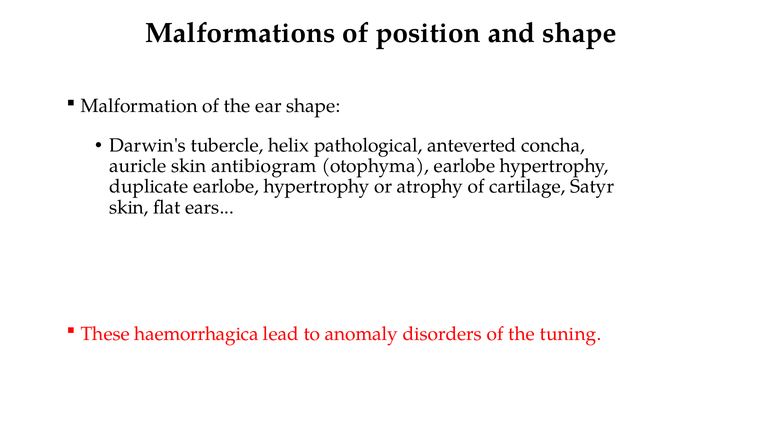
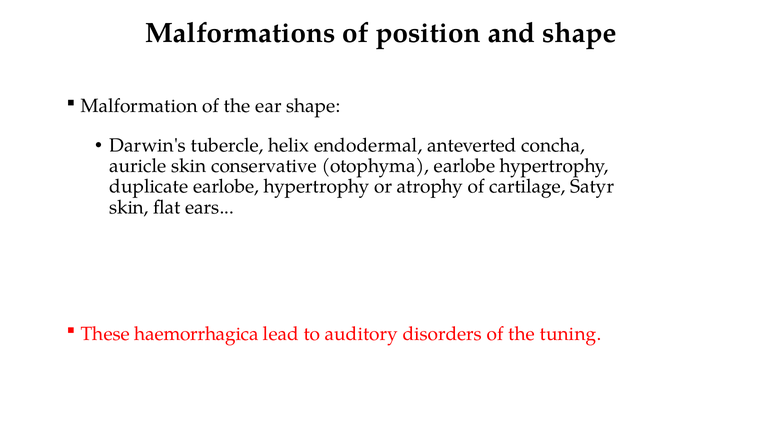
pathological: pathological -> endodermal
antibiogram: antibiogram -> conservative
anomaly: anomaly -> auditory
